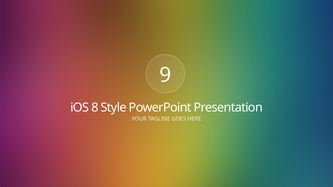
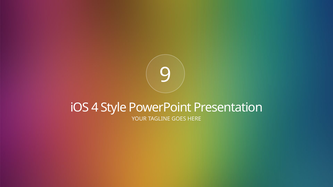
8: 8 -> 4
